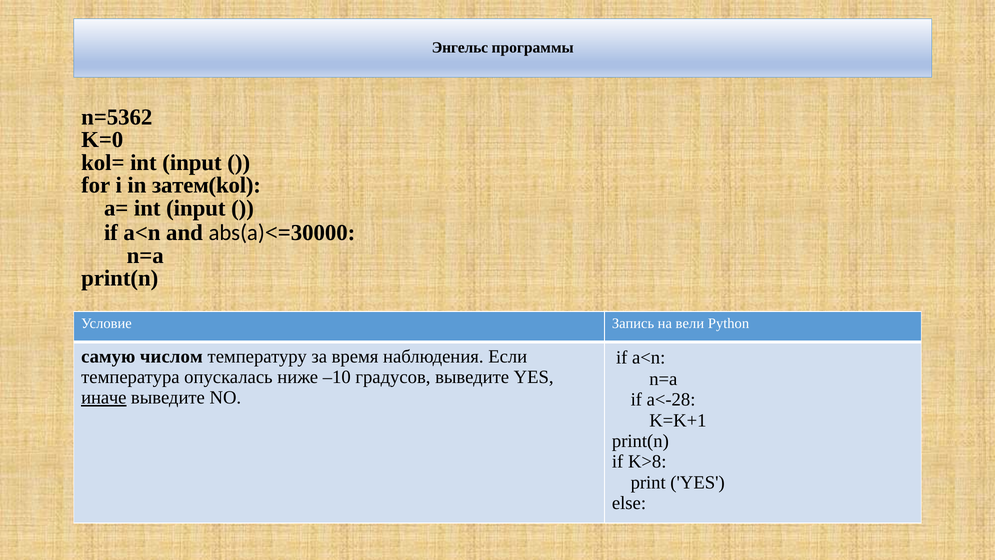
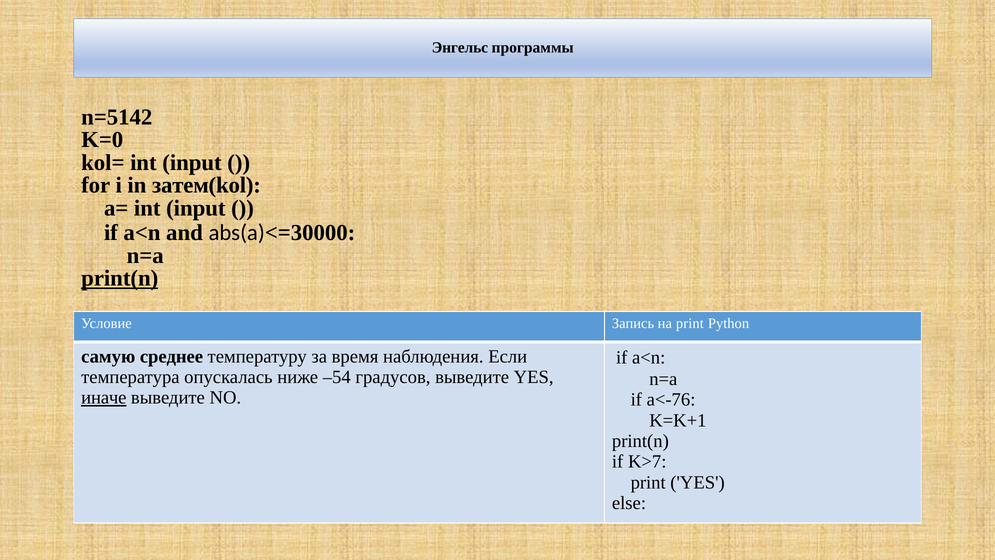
n=5362: n=5362 -> n=5142
print(n at (120, 278) underline: none -> present
на вели: вели -> print
числом: числом -> среднее
–10: –10 -> –54
a<-28: a<-28 -> a<-76
K>8: K>8 -> K>7
